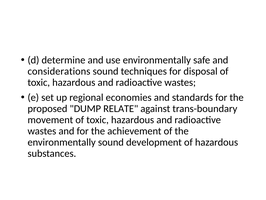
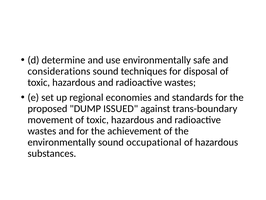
RELATE: RELATE -> ISSUED
development: development -> occupational
